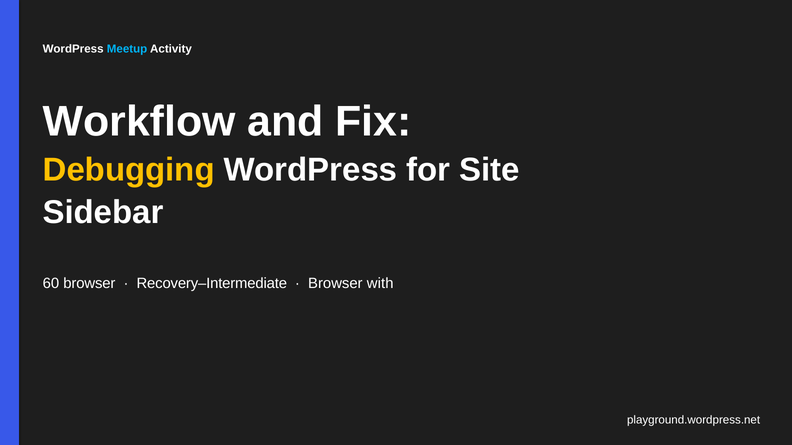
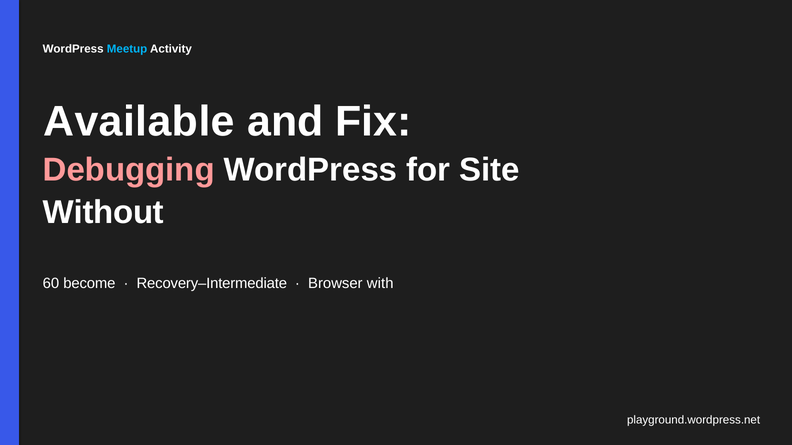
Workflow: Workflow -> Available
Debugging colour: yellow -> pink
Sidebar: Sidebar -> Without
60 browser: browser -> become
